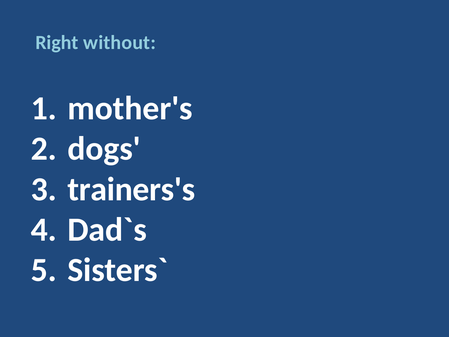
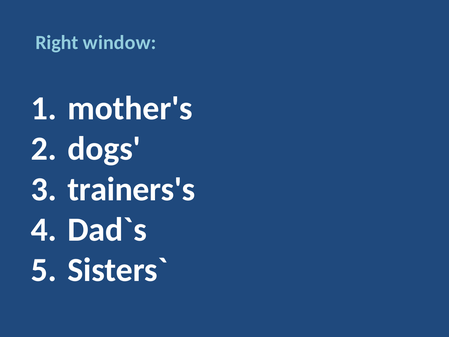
without: without -> window
